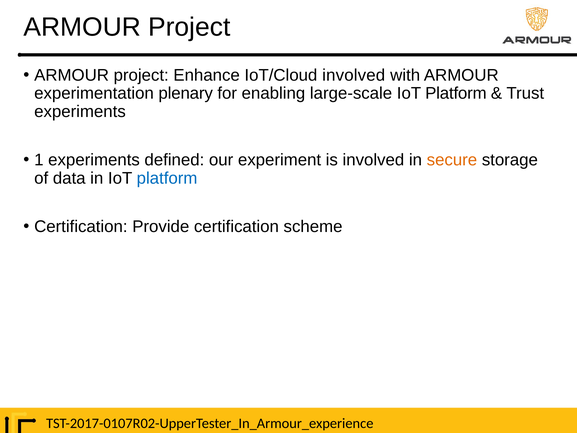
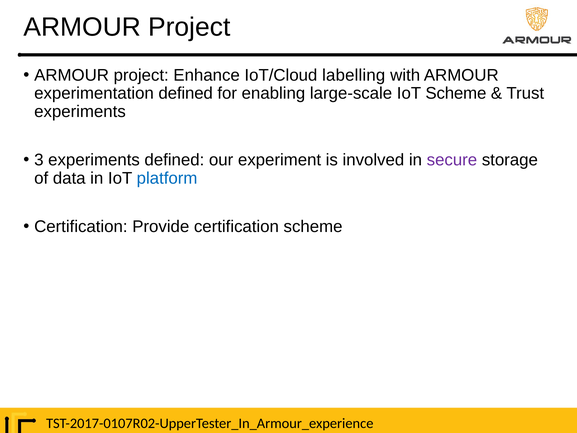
IoT/Cloud involved: involved -> labelling
experimentation plenary: plenary -> defined
large-scale IoT Platform: Platform -> Scheme
1: 1 -> 3
secure colour: orange -> purple
